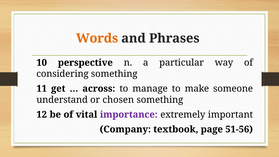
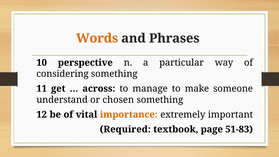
importance colour: purple -> orange
Company: Company -> Required
51-56: 51-56 -> 51-83
